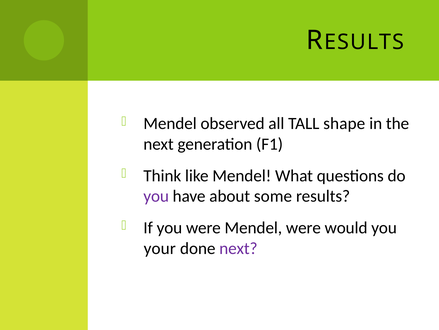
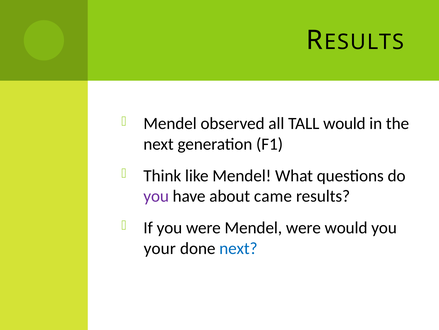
TALL shape: shape -> would
some: some -> came
next at (238, 248) colour: purple -> blue
